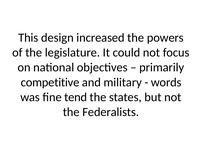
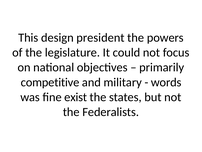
increased: increased -> president
tend: tend -> exist
